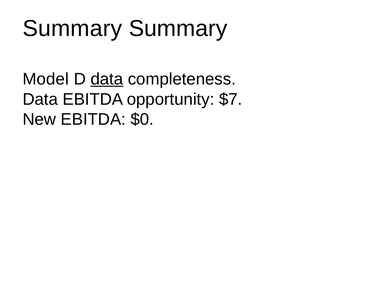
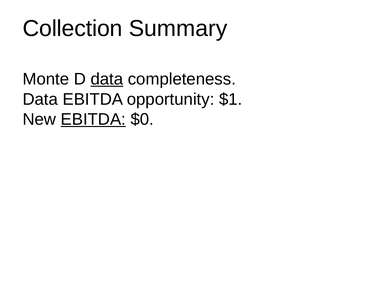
Summary at (72, 29): Summary -> Collection
Model: Model -> Monte
$7: $7 -> $1
EBITDA at (93, 119) underline: none -> present
